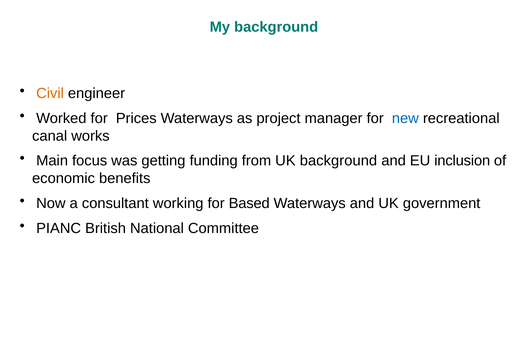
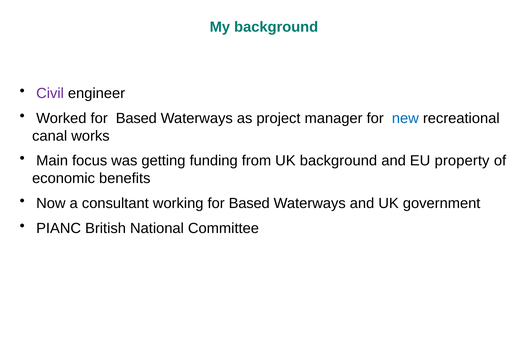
Civil colour: orange -> purple
Worked for Prices: Prices -> Based
inclusion: inclusion -> property
